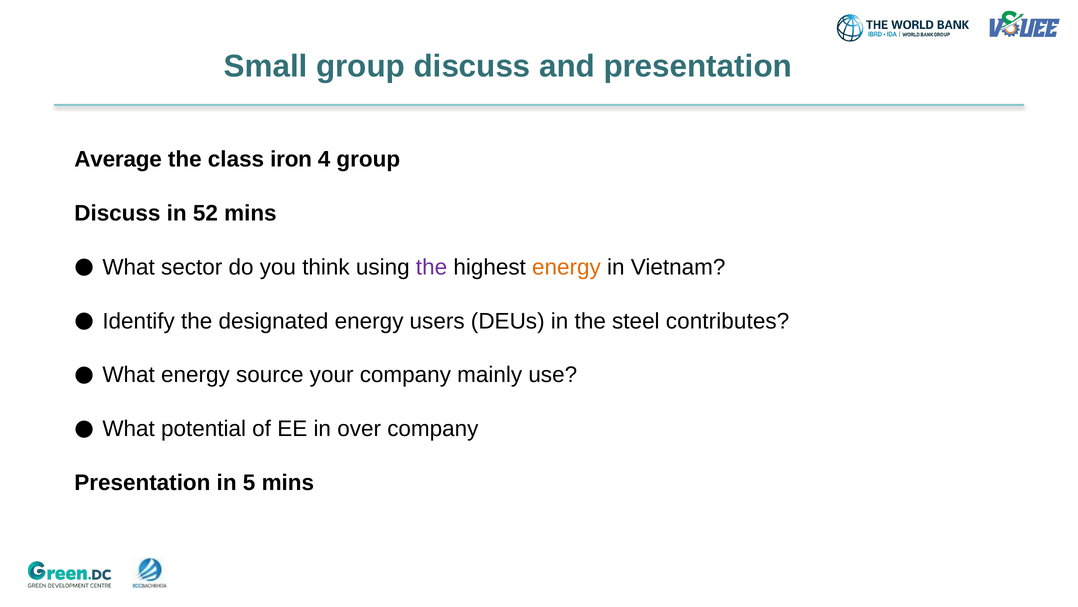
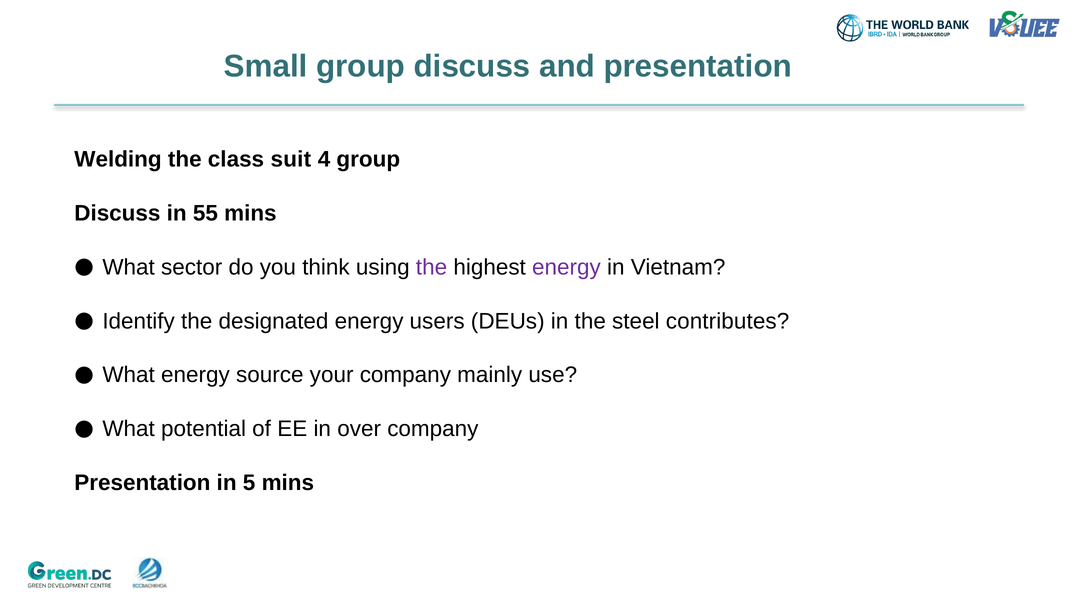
Average: Average -> Welding
iron: iron -> suit
52: 52 -> 55
energy at (566, 267) colour: orange -> purple
